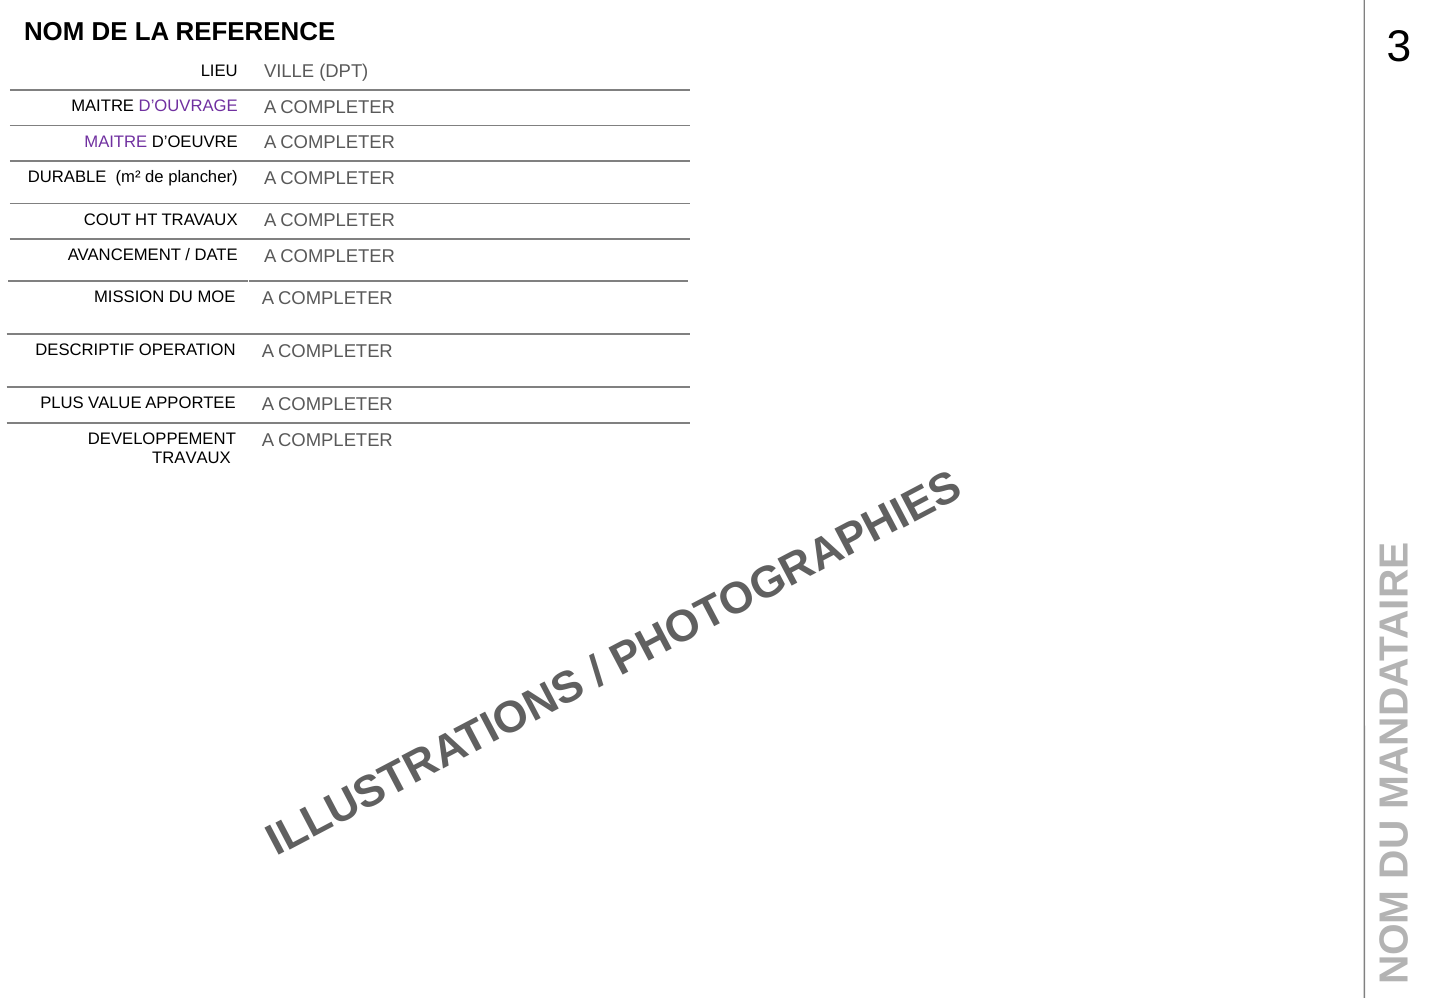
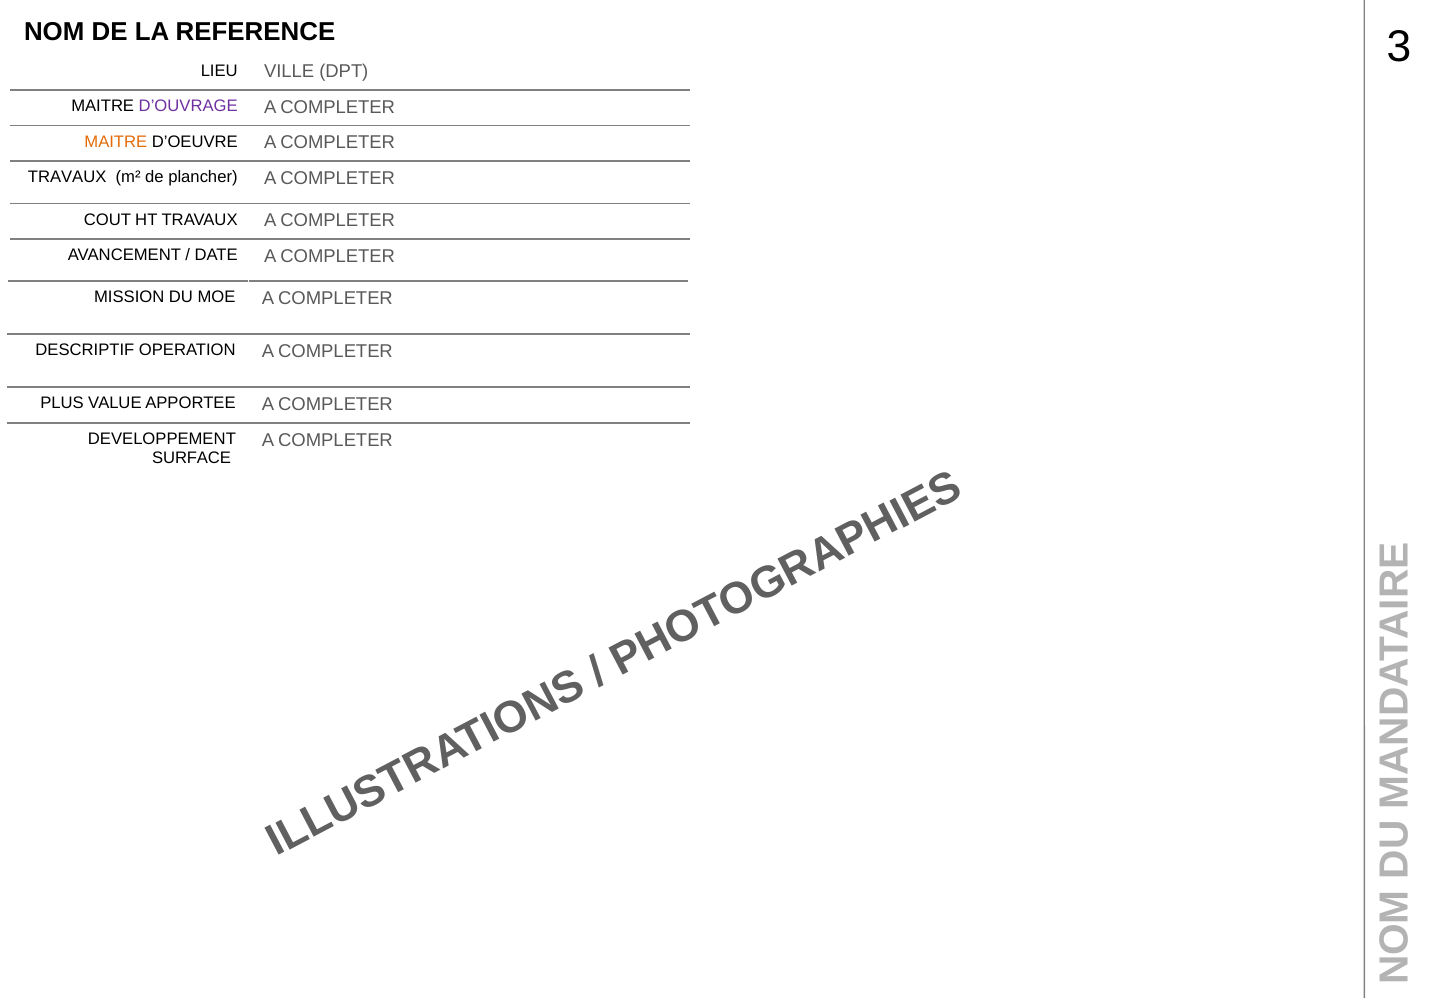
MAITRE at (116, 142) colour: purple -> orange
DURABLE at (67, 177): DURABLE -> TRAVAUX
TRAVAUX at (192, 457): TRAVAUX -> SURFACE
